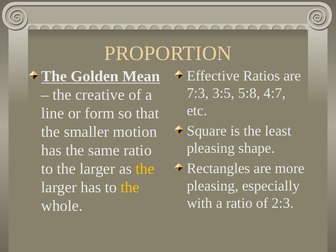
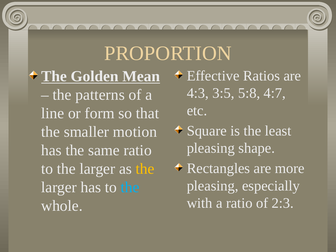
7:3: 7:3 -> 4:3
creative: creative -> patterns
the at (130, 187) colour: yellow -> light blue
